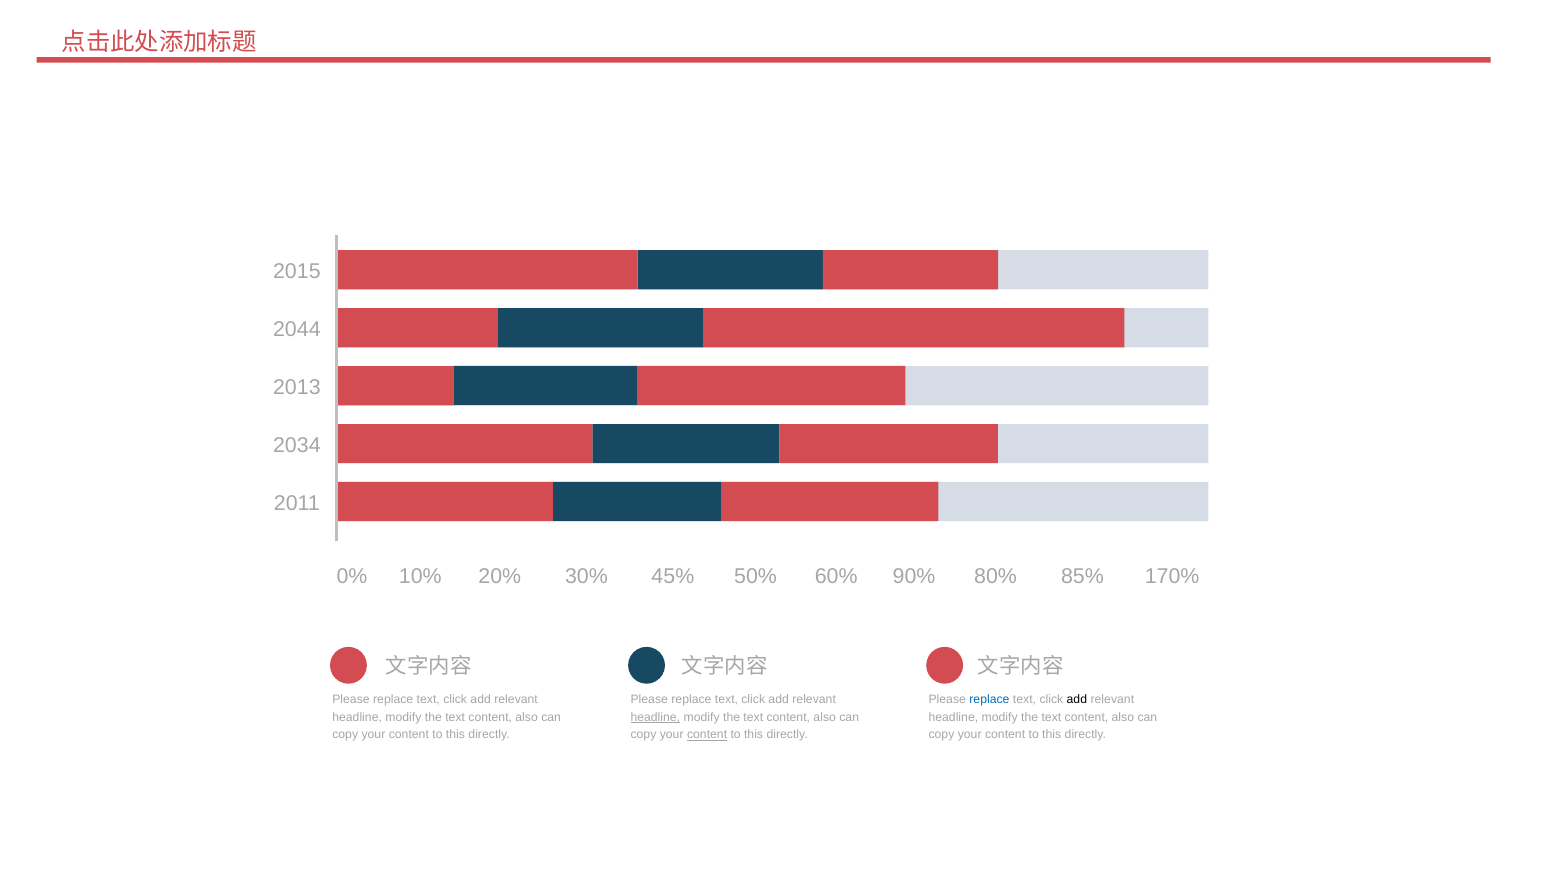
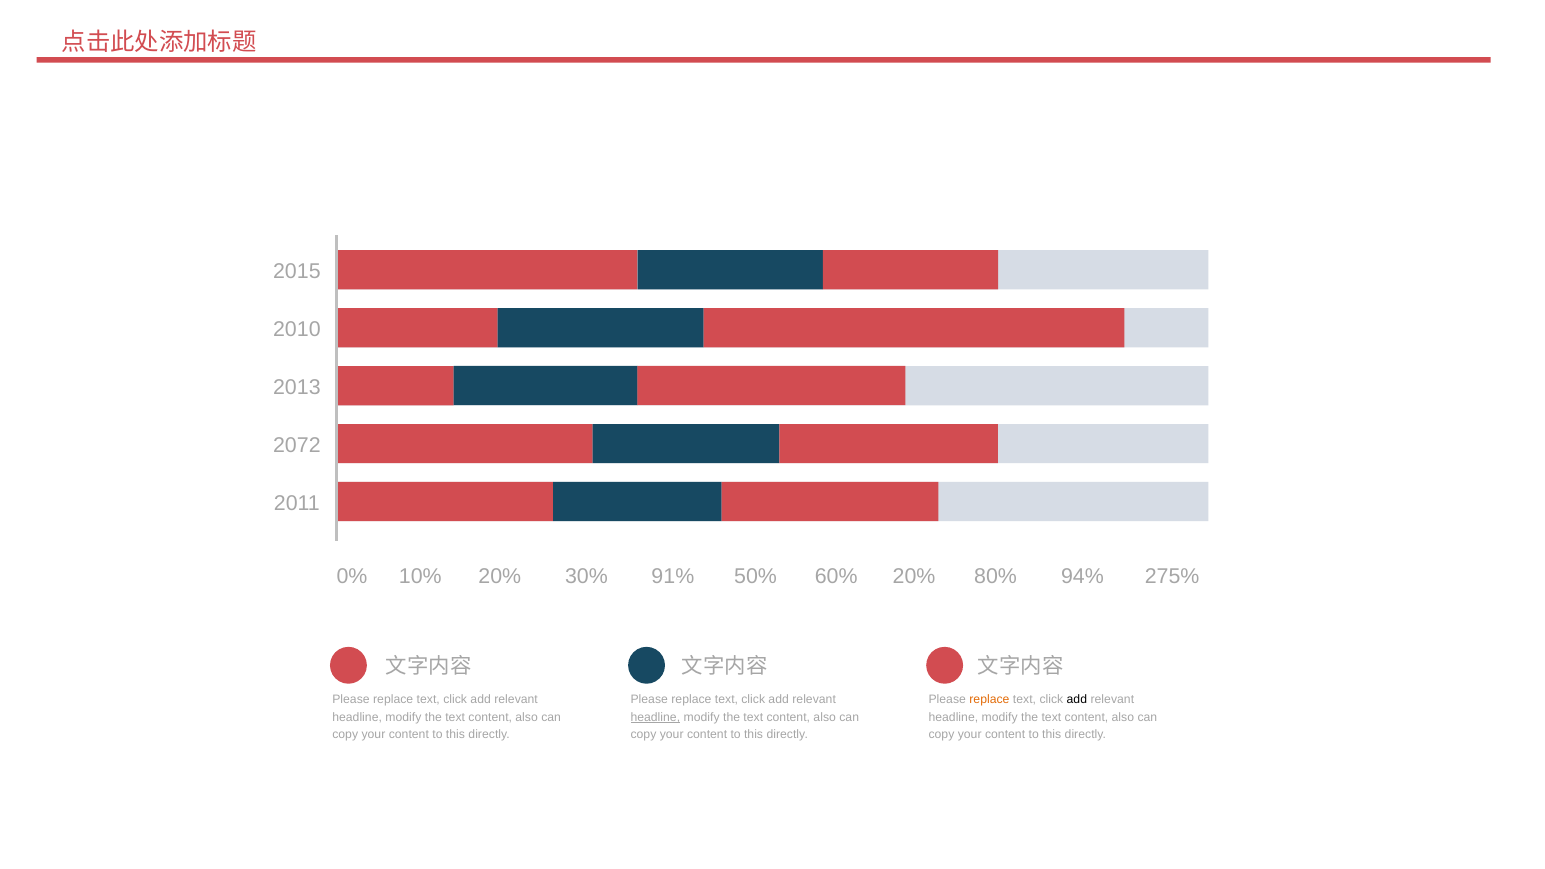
2044: 2044 -> 2010
2034: 2034 -> 2072
45%: 45% -> 91%
20% 90%: 90% -> 20%
85%: 85% -> 94%
170%: 170% -> 275%
replace at (989, 700) colour: blue -> orange
content at (707, 735) underline: present -> none
